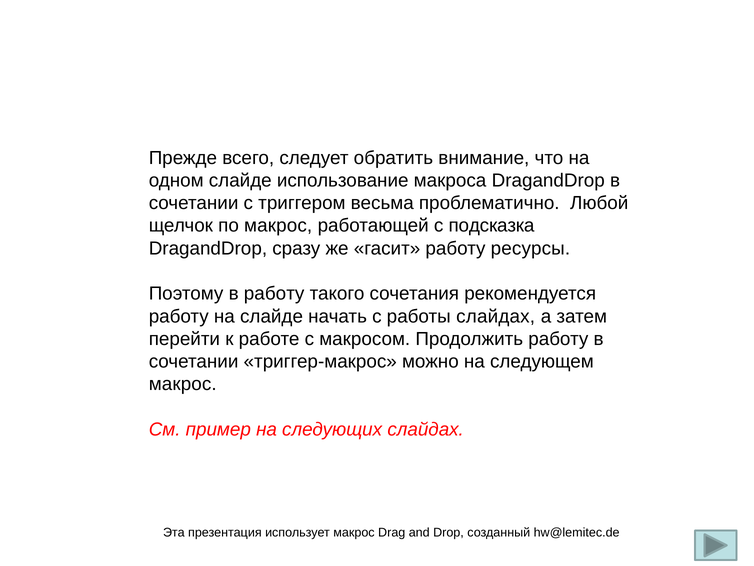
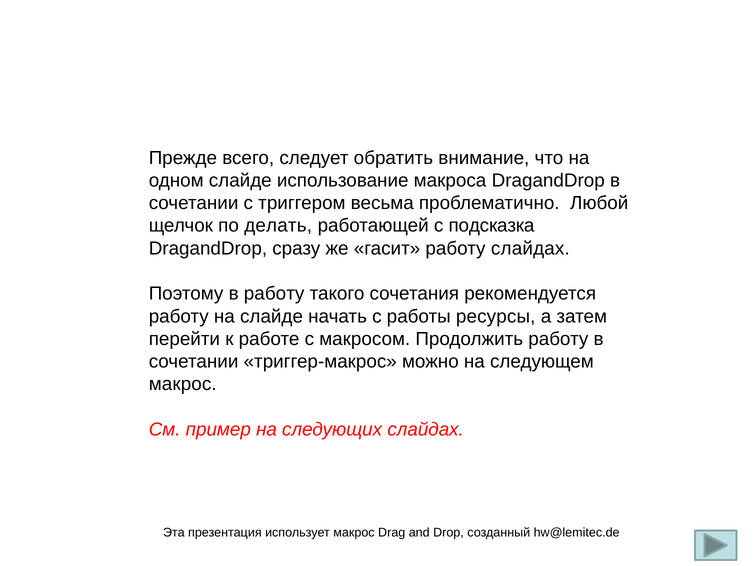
по макрос: макрос -> делать
работу ресурсы: ресурсы -> слайдах
работы слайдах: слайдах -> ресурсы
